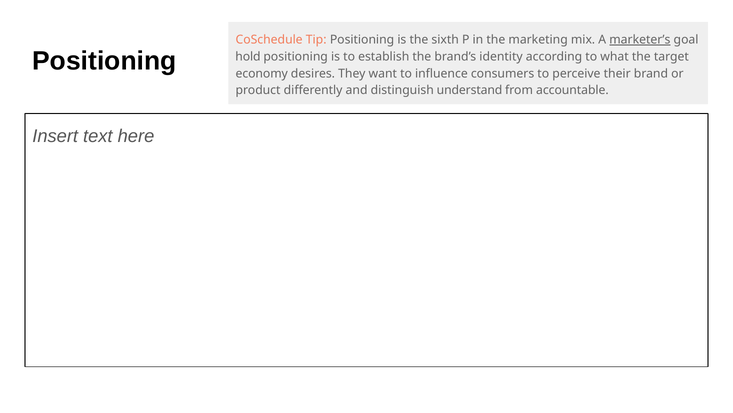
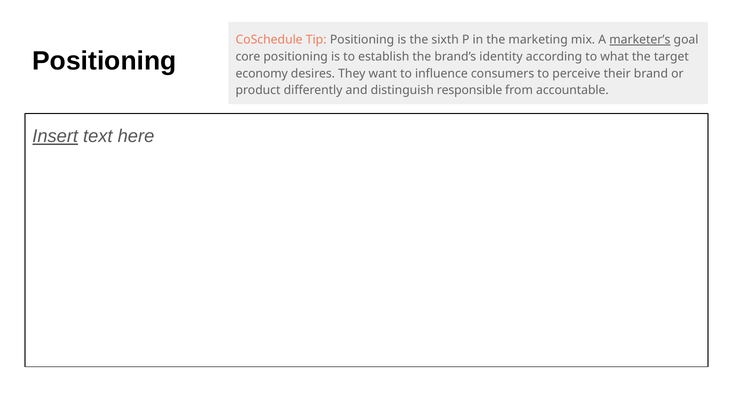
hold: hold -> core
understand: understand -> responsible
Insert underline: none -> present
